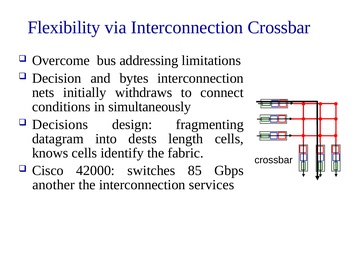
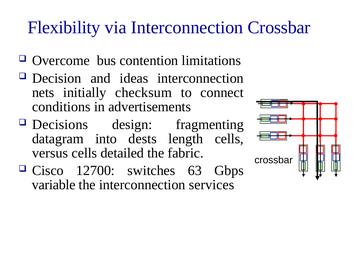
addressing: addressing -> contention
bytes: bytes -> ideas
withdraws: withdraws -> checksum
simultaneously: simultaneously -> advertisements
knows: knows -> versus
identify: identify -> detailed
42000: 42000 -> 12700
85: 85 -> 63
another: another -> variable
